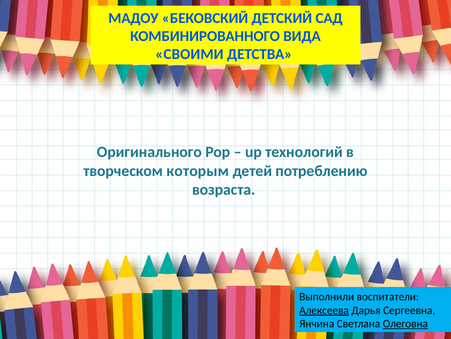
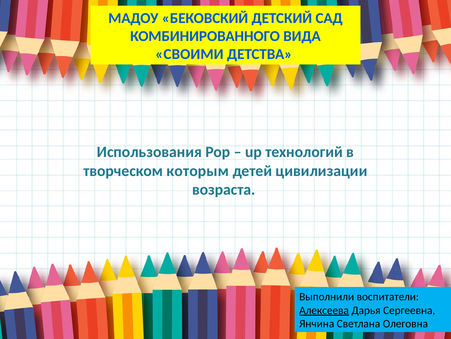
Оригинального: Оригинального -> Использования
потреблению: потреблению -> цивилизации
Олеговна underline: present -> none
